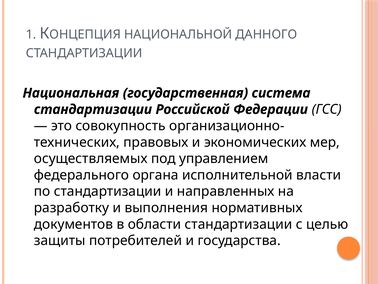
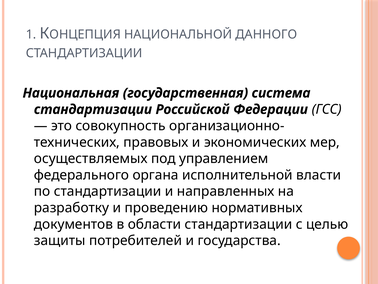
выполнения: выполнения -> проведению
